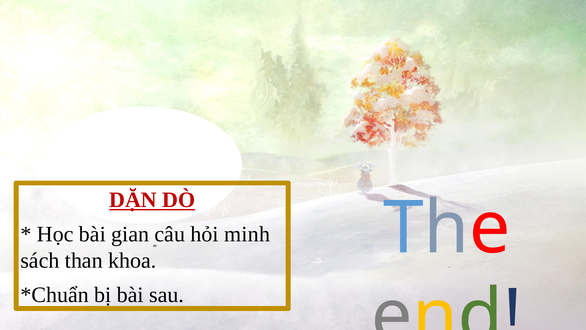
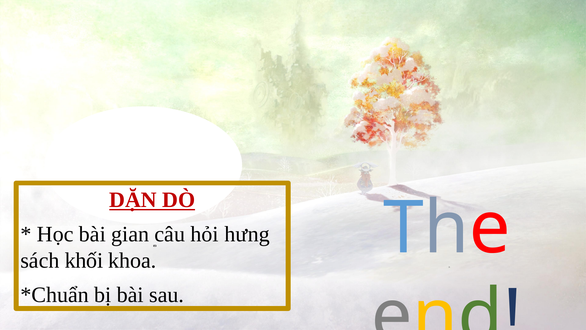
minh: minh -> hưng
than: than -> khối
